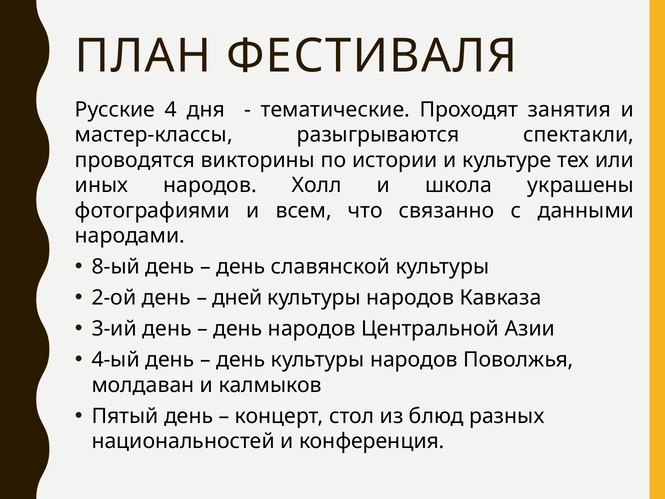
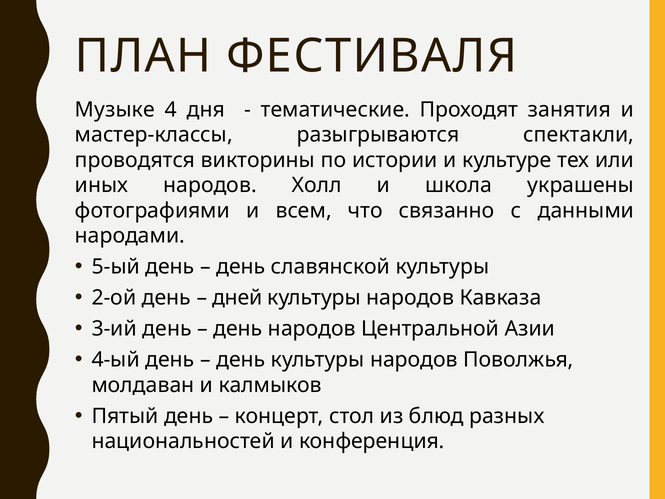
Русские: Русские -> Музыке
8-ый: 8-ый -> 5-ый
